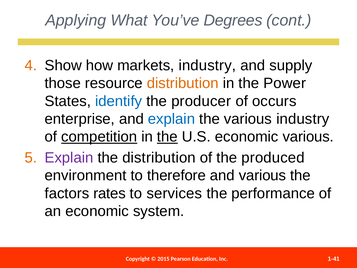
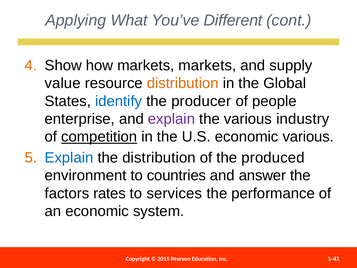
Degrees: Degrees -> Different
markets industry: industry -> markets
those: those -> value
Power: Power -> Global
occurs: occurs -> people
explain at (172, 119) colour: blue -> purple
the at (167, 137) underline: present -> none
Explain at (69, 158) colour: purple -> blue
therefore: therefore -> countries
and various: various -> answer
